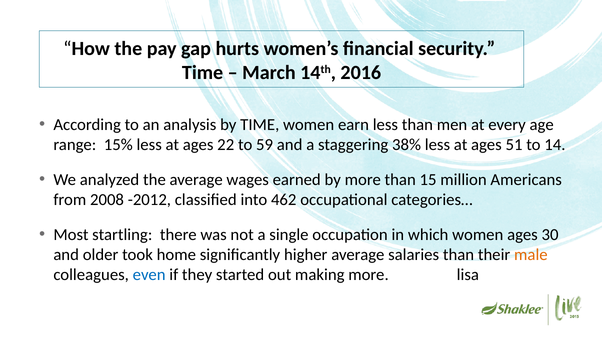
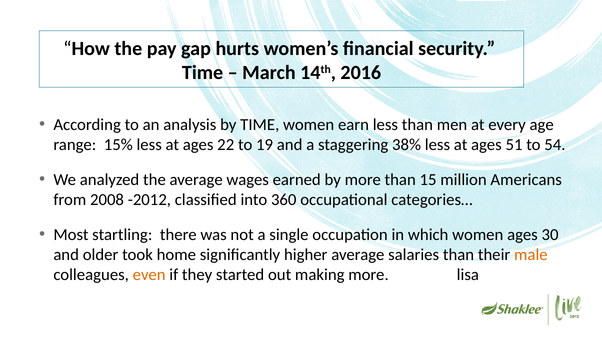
59: 59 -> 19
14: 14 -> 54
462: 462 -> 360
even colour: blue -> orange
